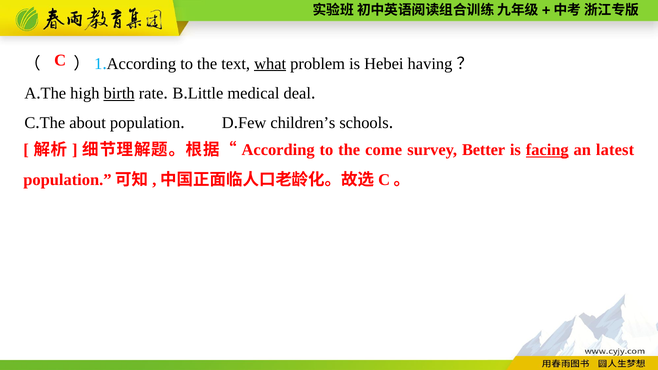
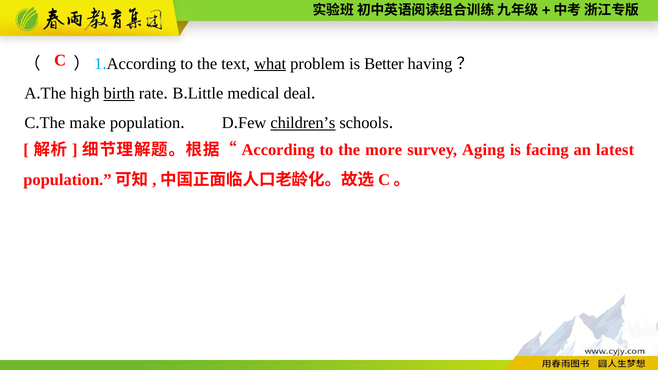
Hebei: Hebei -> Better
about: about -> make
children’s underline: none -> present
come: come -> more
Better: Better -> Aging
facing underline: present -> none
